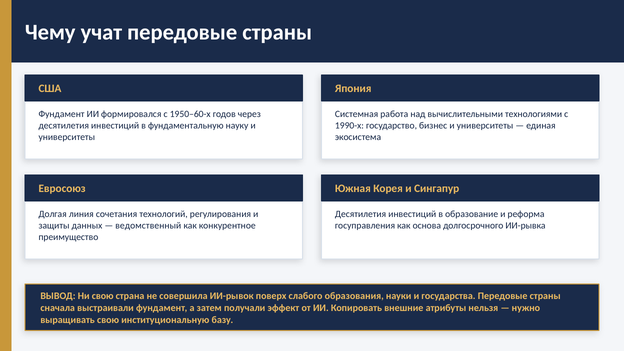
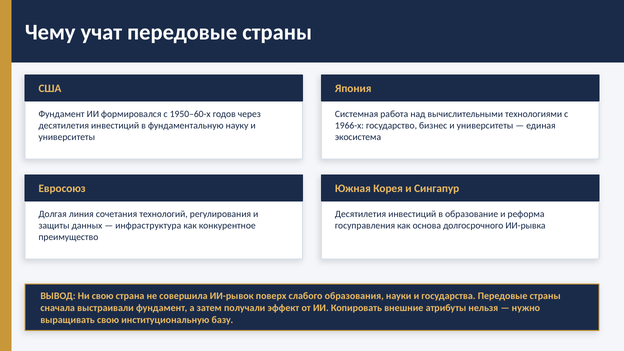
1990-х: 1990-х -> 1966-х
ведомственный: ведомственный -> инфраструктура
